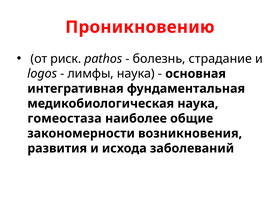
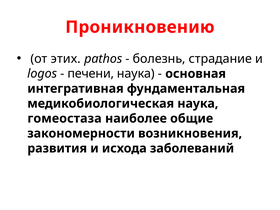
риск: риск -> этих
лимфы: лимфы -> печени
